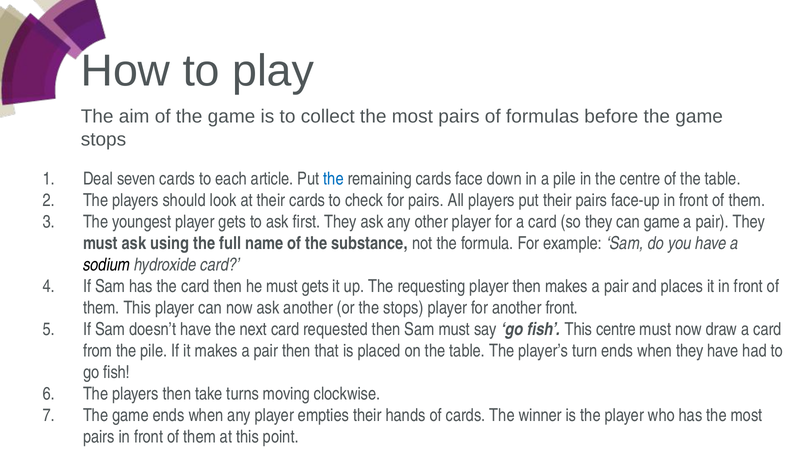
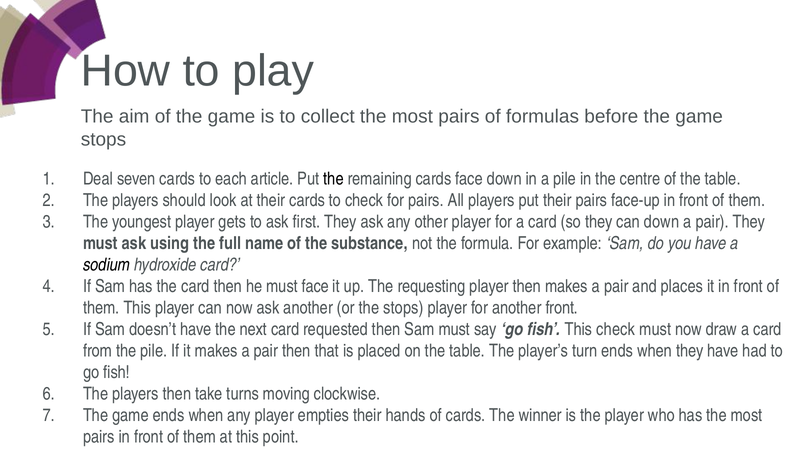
the at (334, 179) colour: blue -> black
can game: game -> down
must gets: gets -> face
This centre: centre -> check
